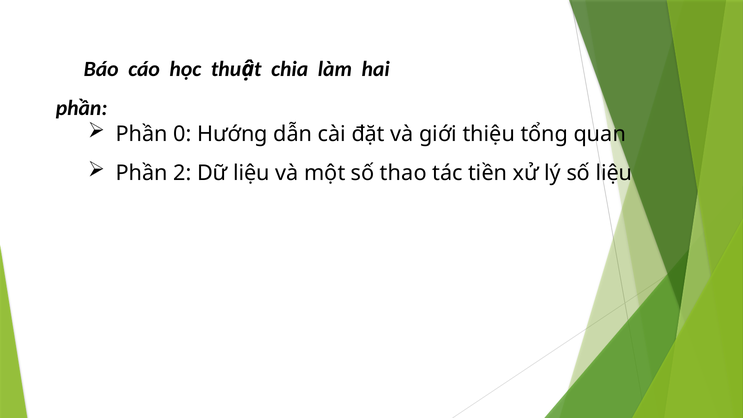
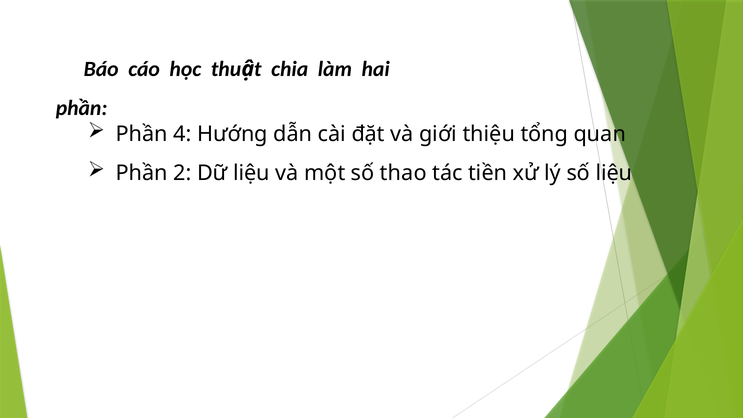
0: 0 -> 4
